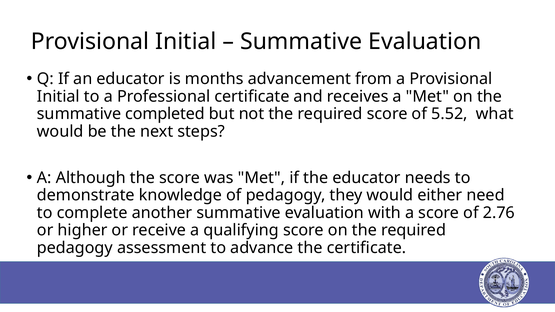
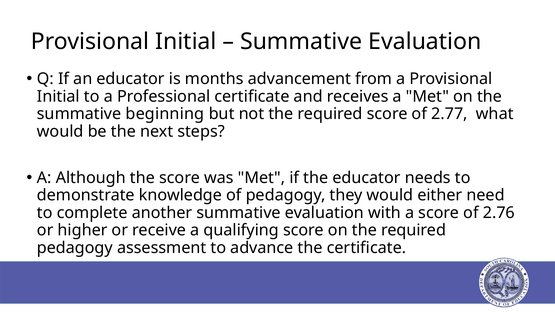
completed: completed -> beginning
5.52: 5.52 -> 2.77
